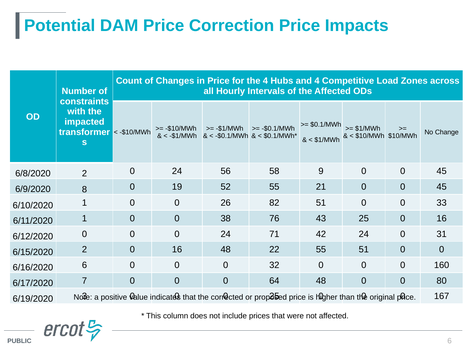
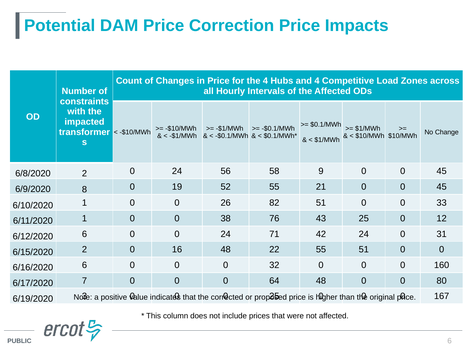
25 0 16: 16 -> 12
6/12/2020 0: 0 -> 6
